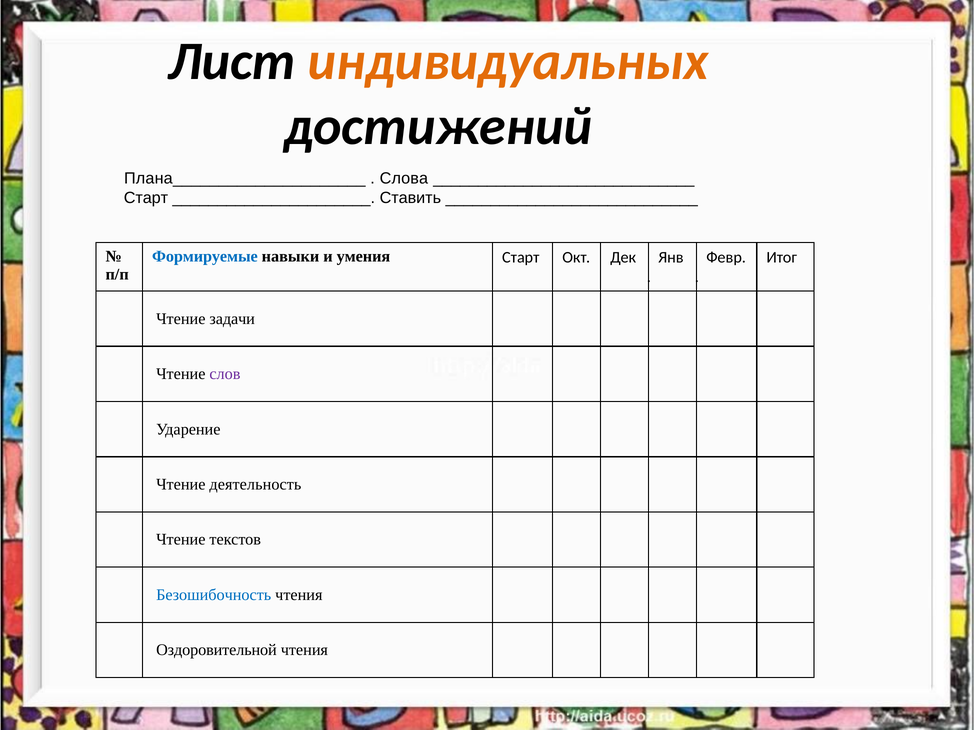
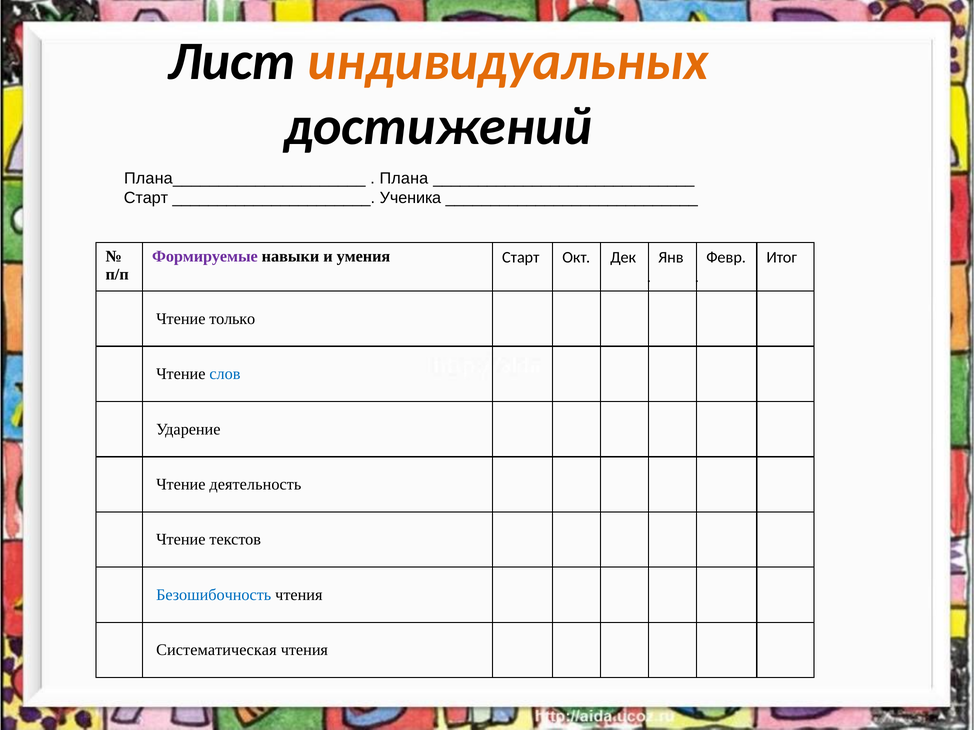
Слова: Слова -> Плана
Ставить: Ставить -> Ученика
Формируемые colour: blue -> purple
задачи: задачи -> только
слов colour: purple -> blue
Оздоровительной: Оздоровительной -> Систематическая
